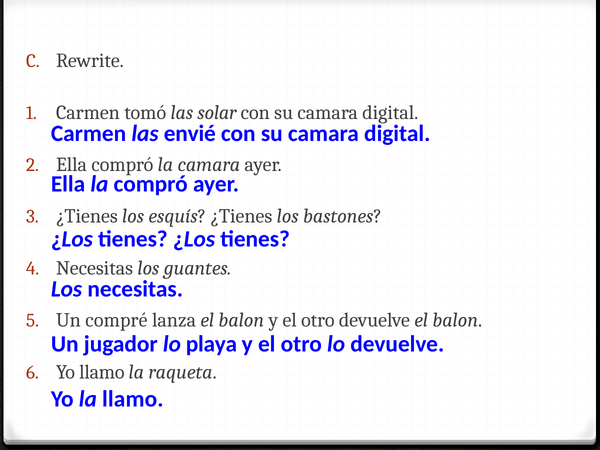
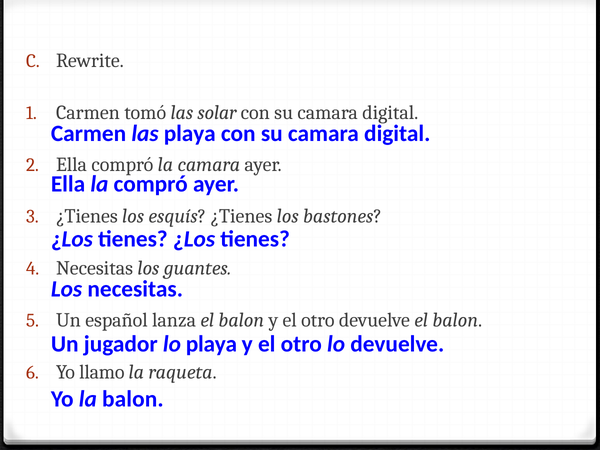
las envié: envié -> playa
compré: compré -> español
la llamo: llamo -> balon
